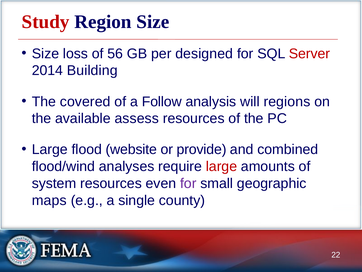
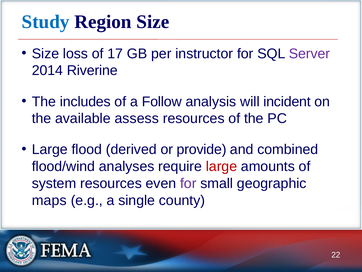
Study colour: red -> blue
56: 56 -> 17
designed: designed -> instructor
Server colour: red -> purple
Building: Building -> Riverine
covered: covered -> includes
regions: regions -> incident
website: website -> derived
